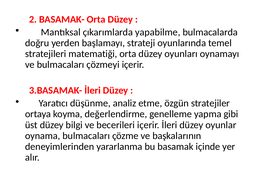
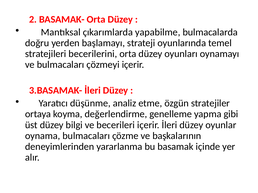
matematiği: matematiği -> becerilerini
